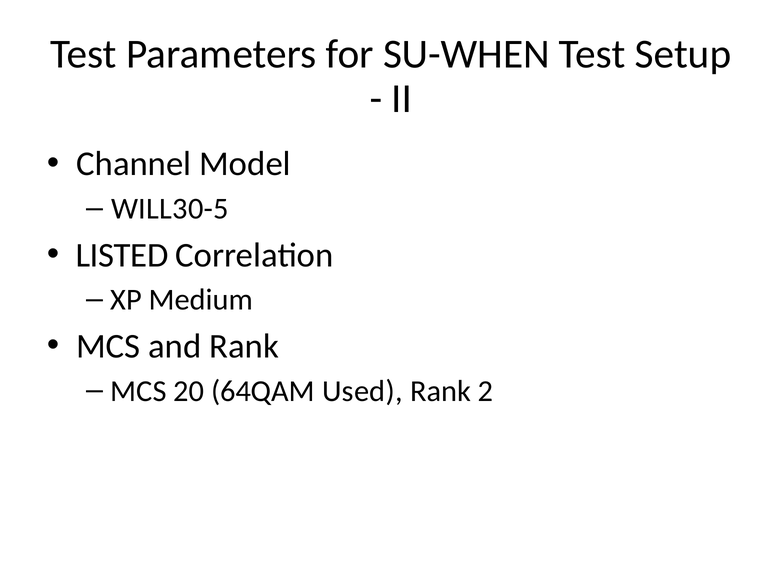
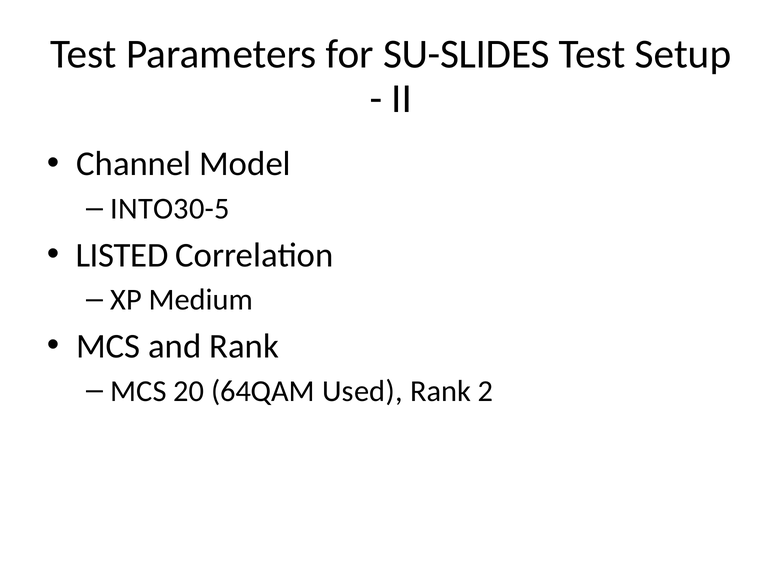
SU-WHEN: SU-WHEN -> SU-SLIDES
WILL30-5: WILL30-5 -> INTO30-5
